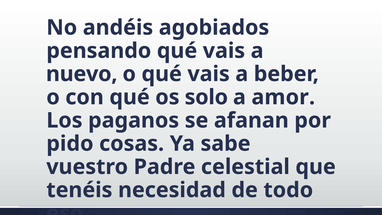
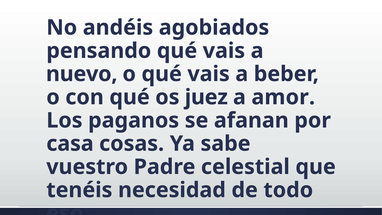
solo: solo -> juez
pido: pido -> casa
